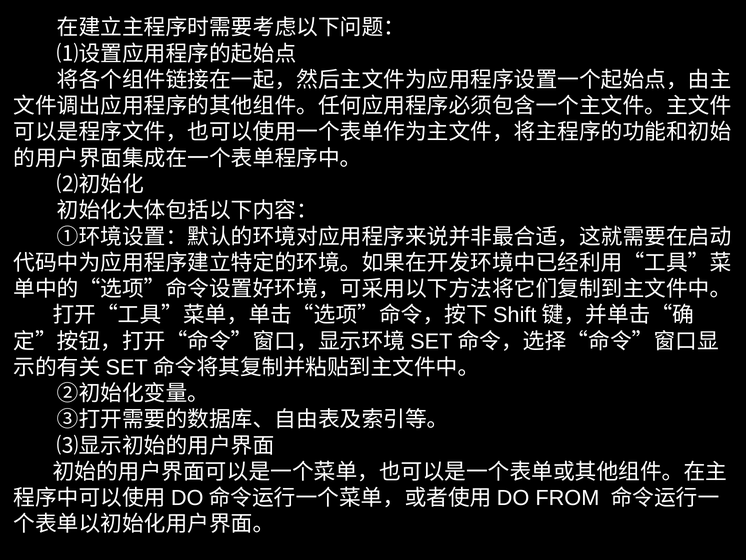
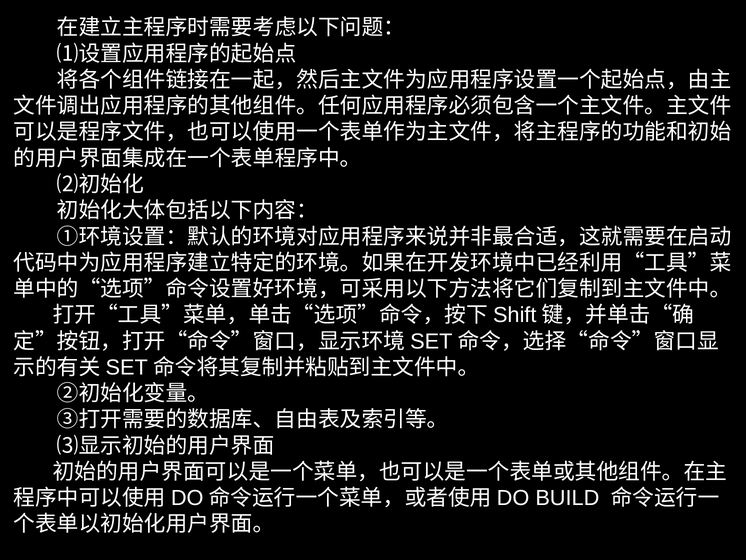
FROM: FROM -> BUILD
